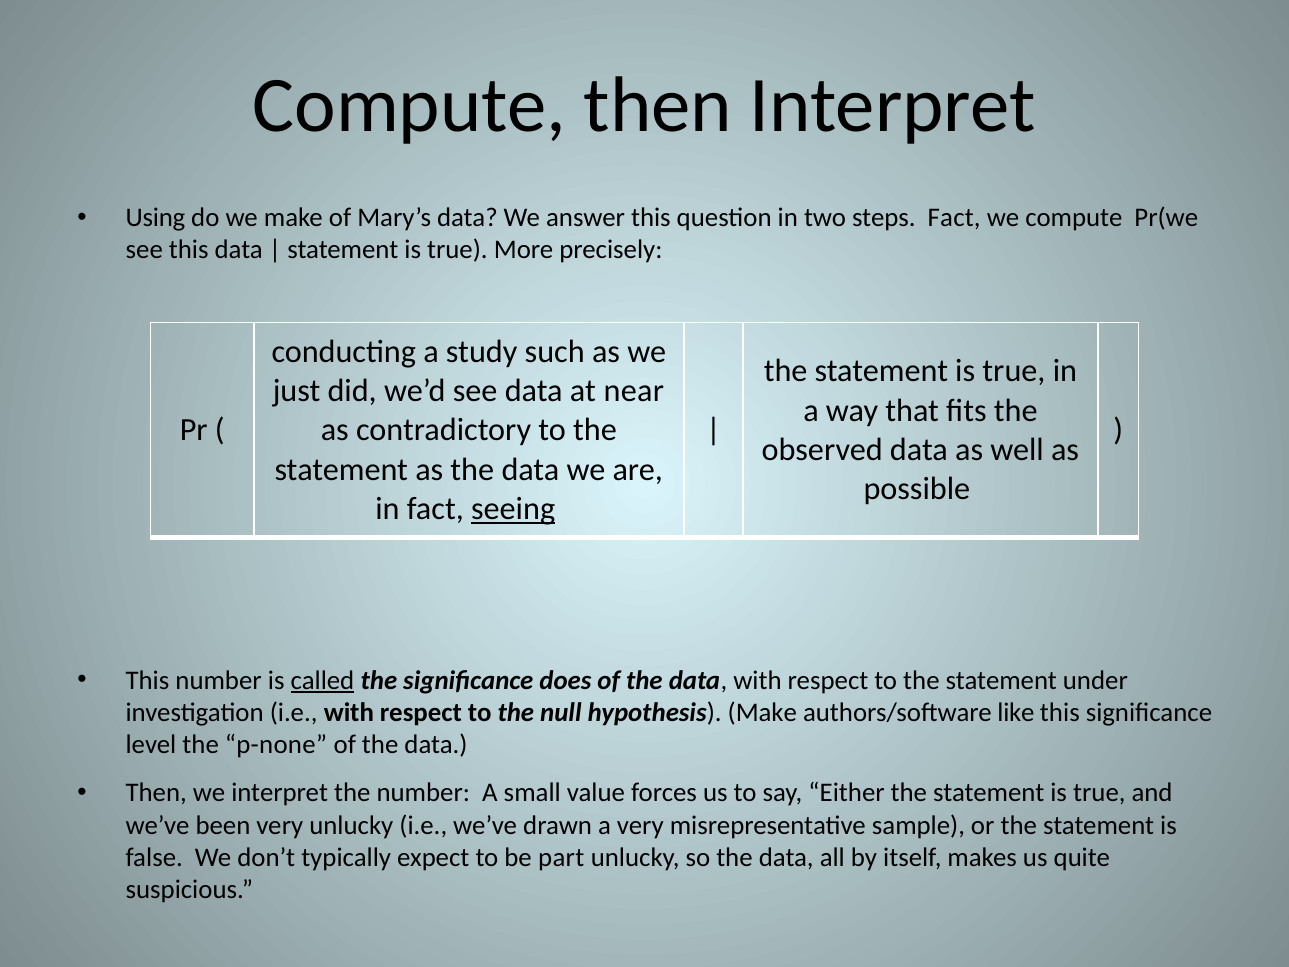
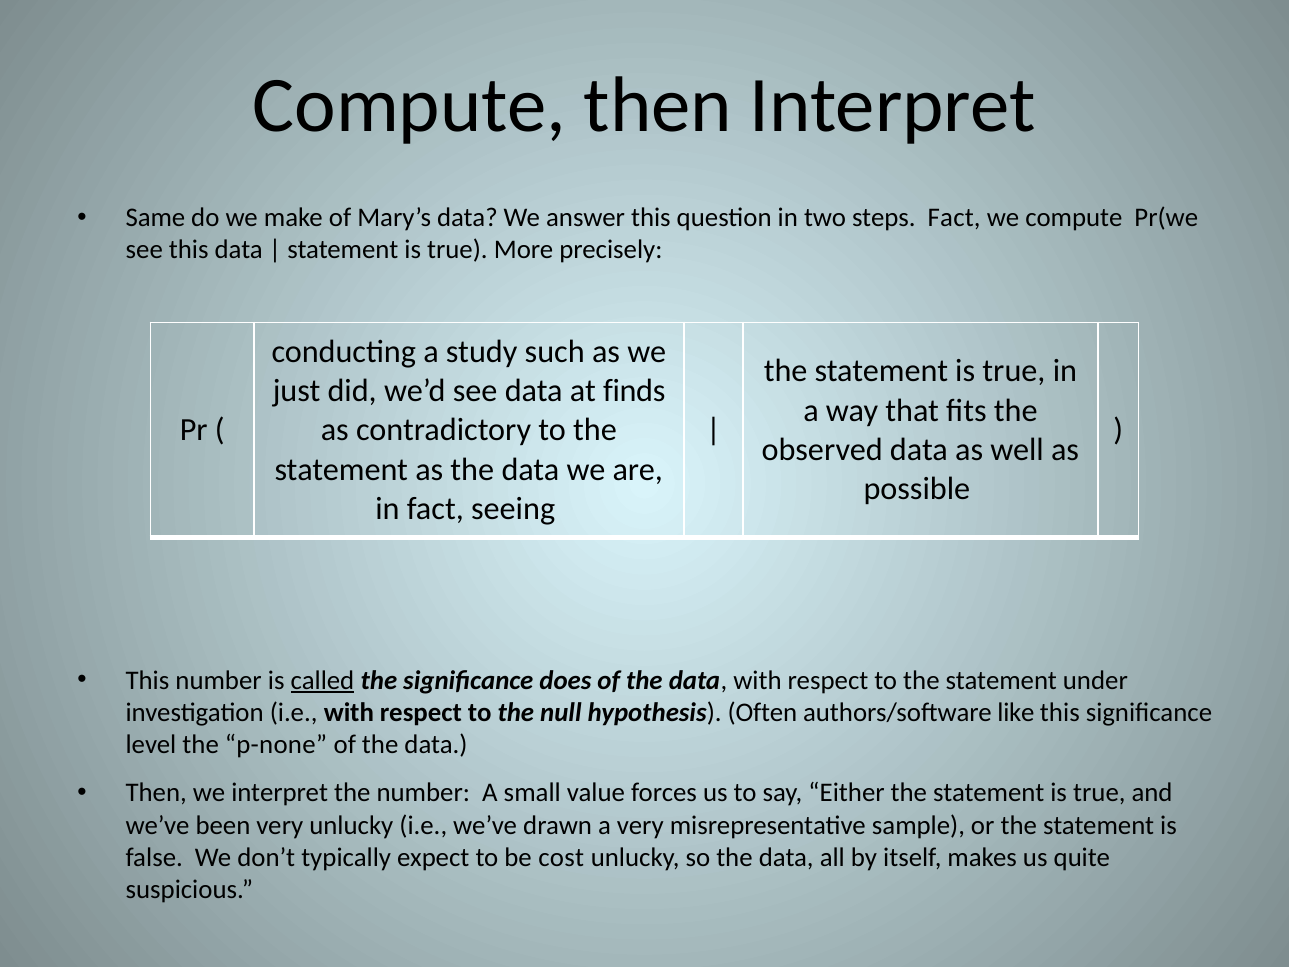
Using: Using -> Same
near: near -> finds
seeing underline: present -> none
hypothesis Make: Make -> Often
part: part -> cost
